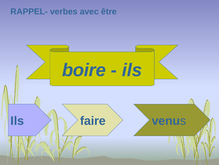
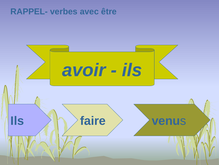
boire: boire -> avoir
